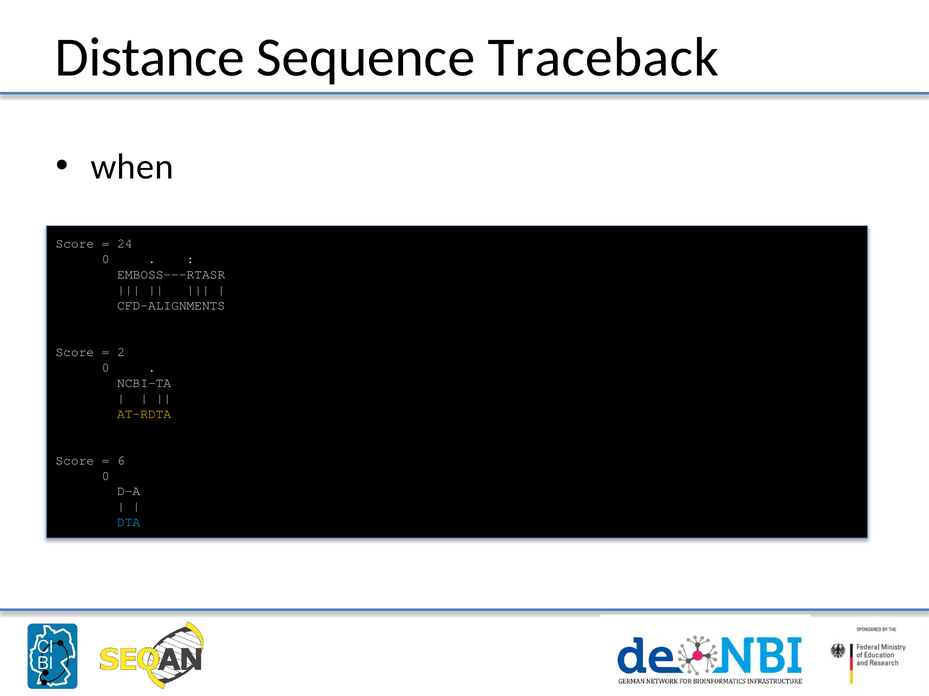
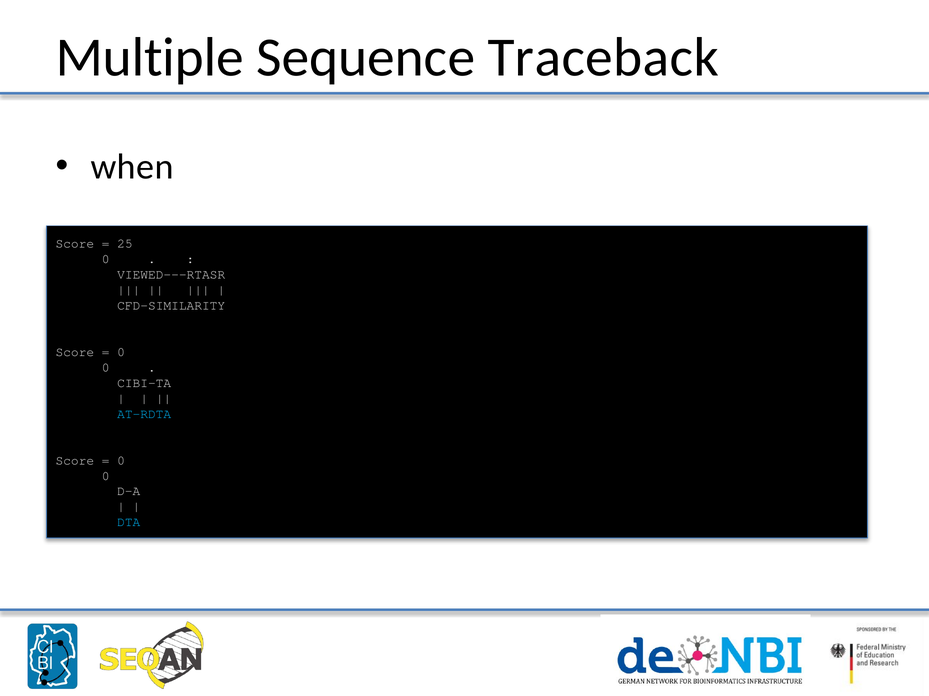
Distance: Distance -> Multiple
24: 24 -> 25
EMBOSS---RTASR: EMBOSS---RTASR -> VIEWED---RTASR
CFD-ALIGNMENTS: CFD-ALIGNMENTS -> CFD-SIMILARITY
2 at (121, 352): 2 -> 0
NCBI-TA: NCBI-TA -> CIBI-TA
AT-RDTA colour: yellow -> light blue
6 at (121, 461): 6 -> 0
